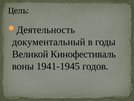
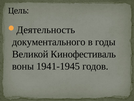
документальный: документальный -> документального
